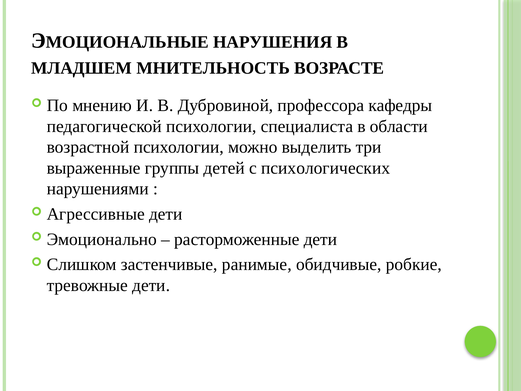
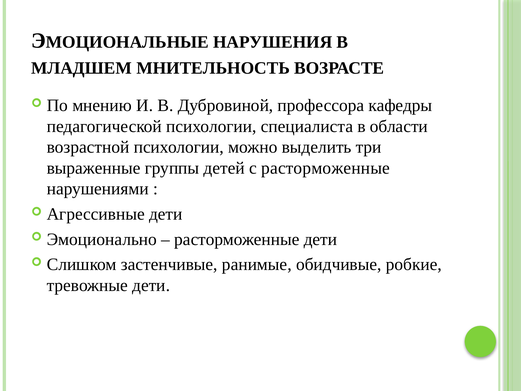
с психологических: психологических -> расторможенные
